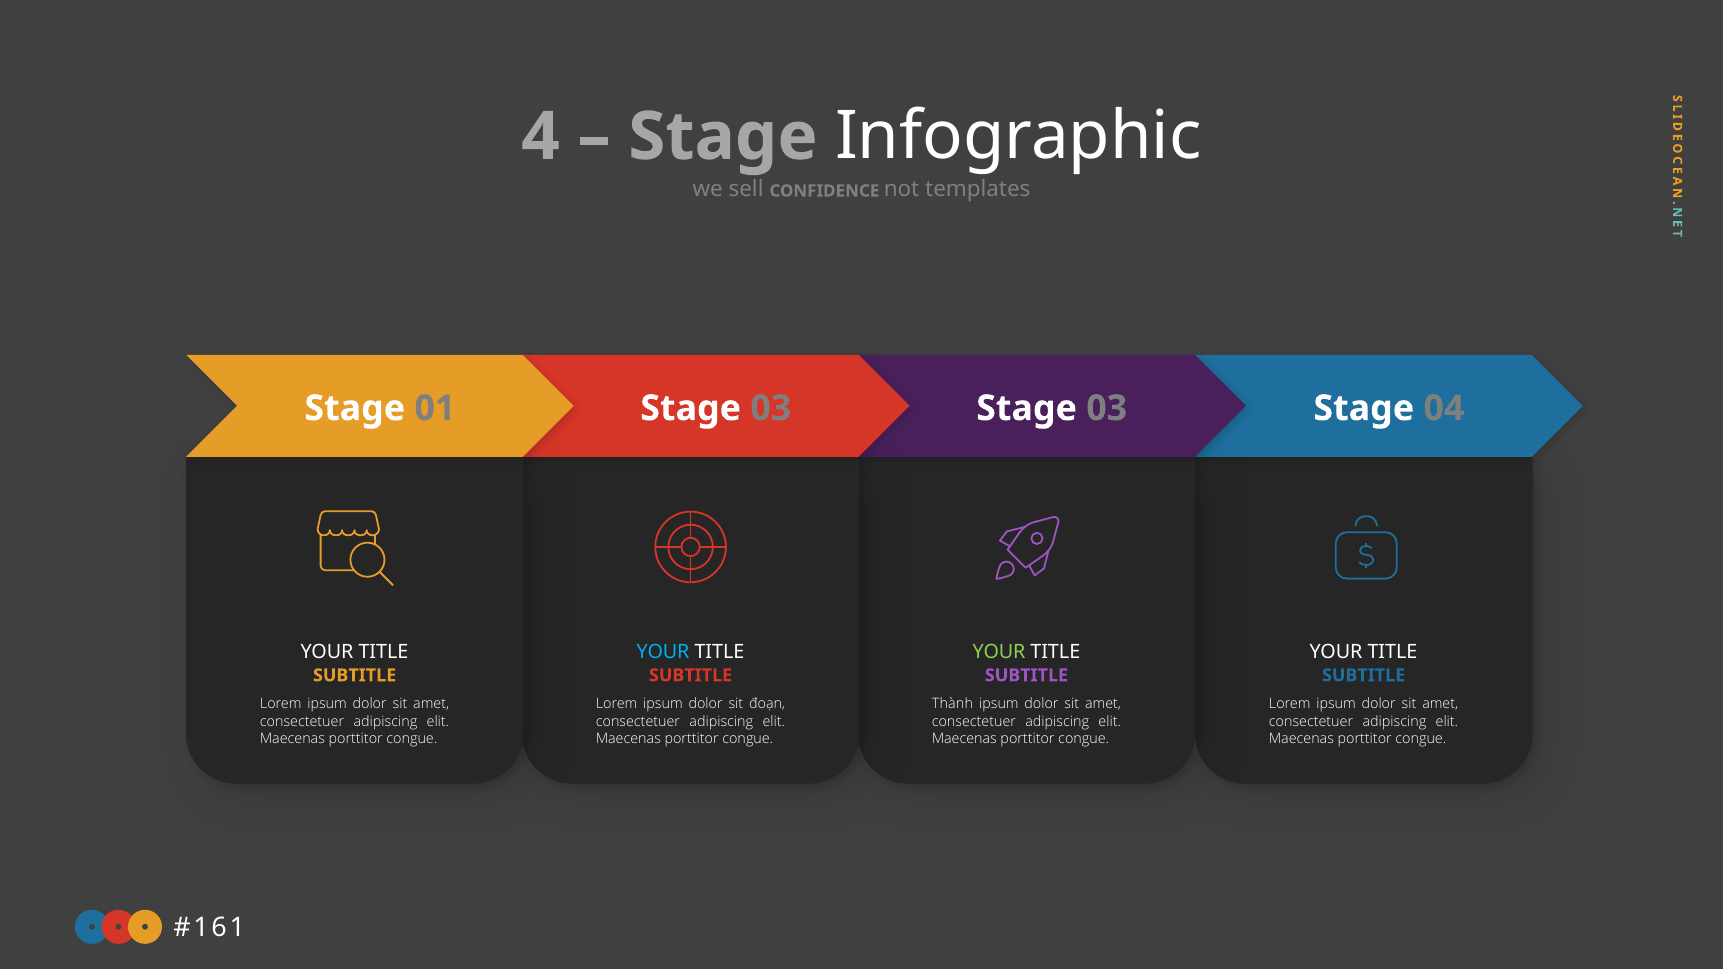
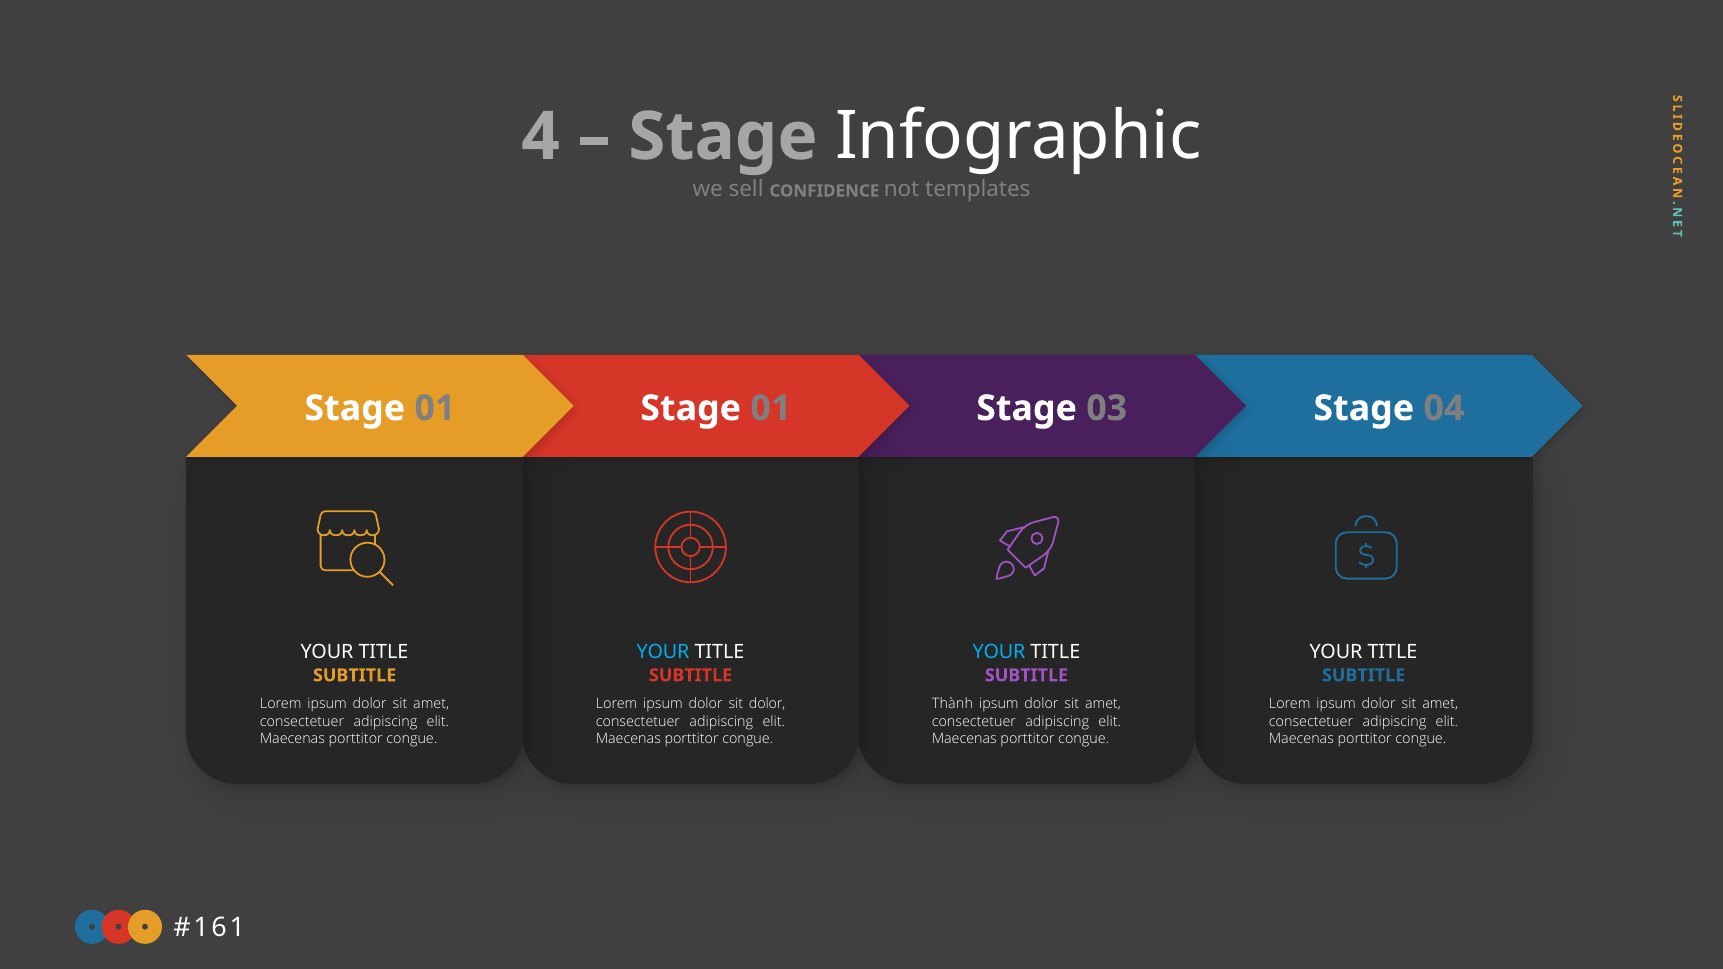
03 at (771, 408): 03 -> 01
YOUR at (999, 652) colour: light green -> light blue
sit đoạn: đoạn -> dolor
